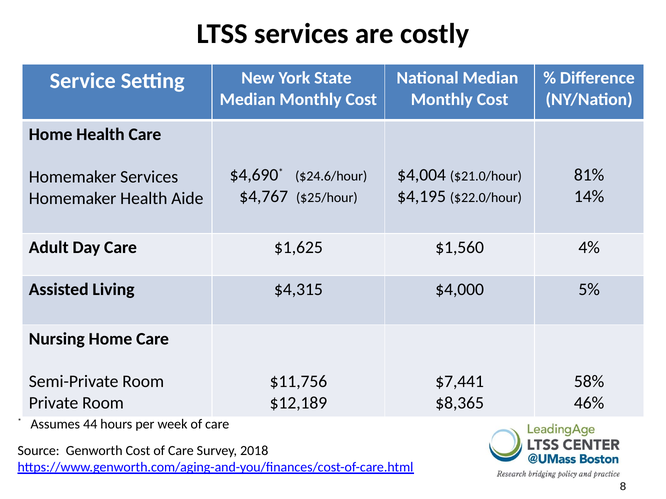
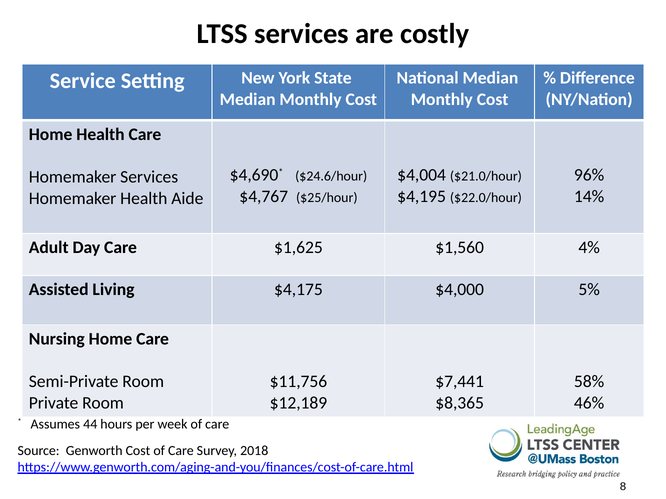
81%: 81% -> 96%
$4,315: $4,315 -> $4,175
